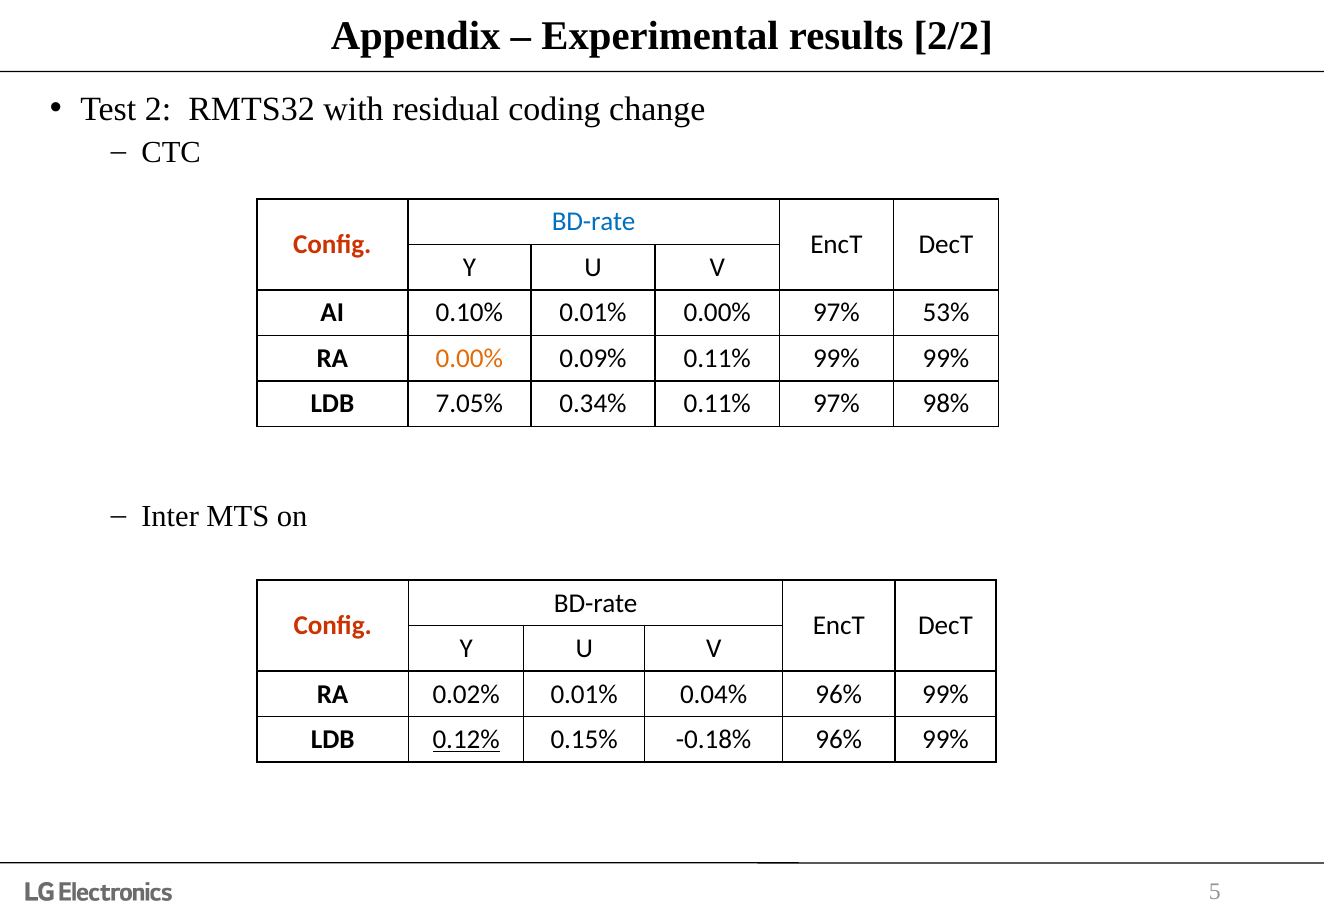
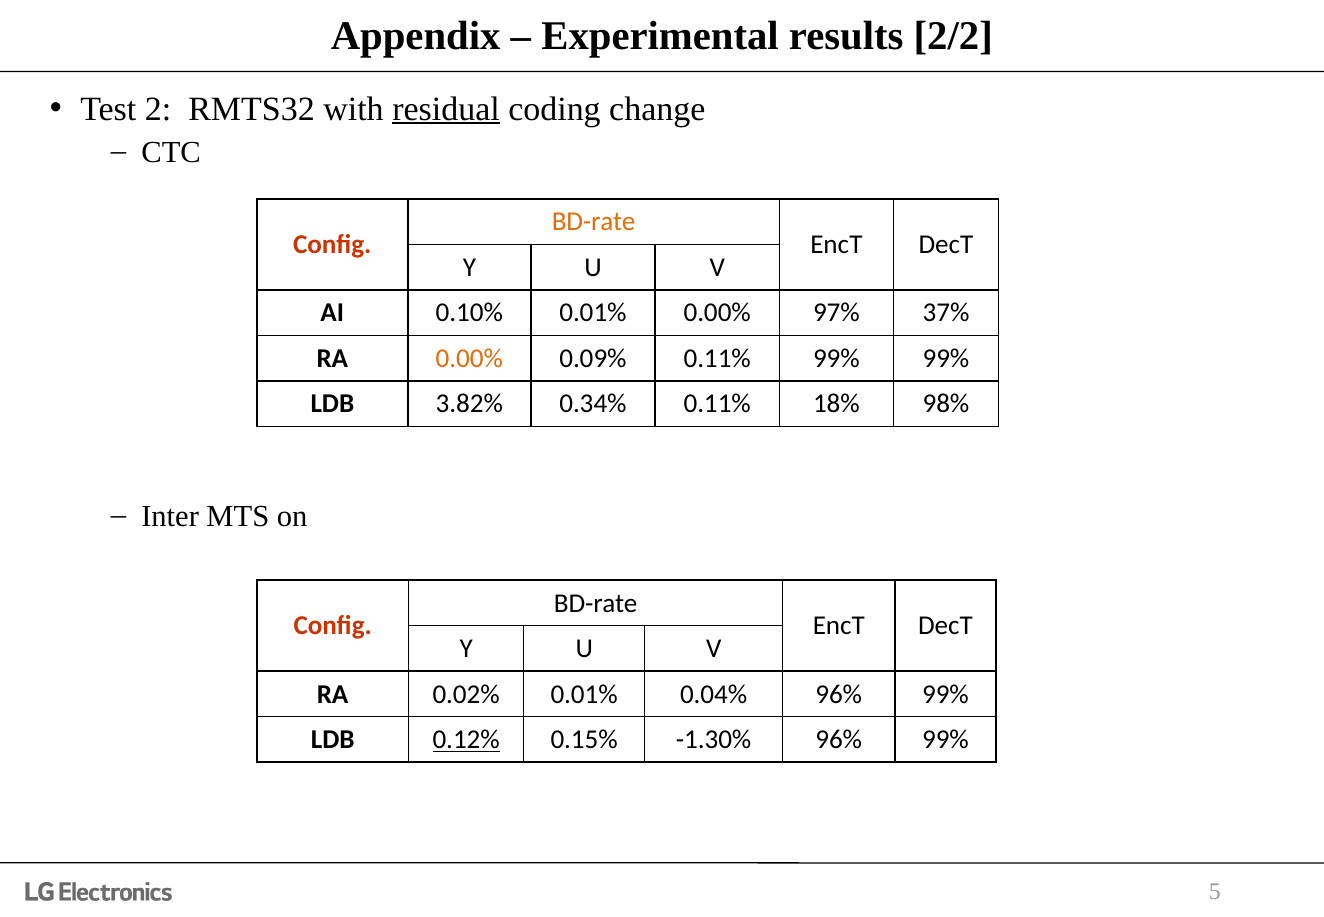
residual underline: none -> present
BD-rate at (594, 222) colour: blue -> orange
53%: 53% -> 37%
7.05%: 7.05% -> 3.82%
0.11% 97%: 97% -> 18%
-0.18%: -0.18% -> -1.30%
